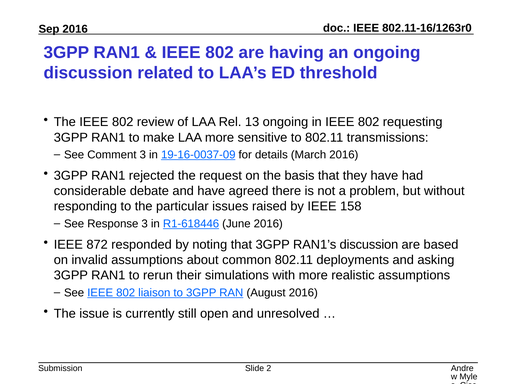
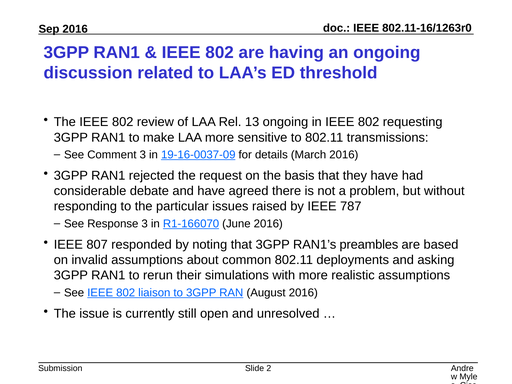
158: 158 -> 787
R1-618446: R1-618446 -> R1-166070
872: 872 -> 807
RAN1’s discussion: discussion -> preambles
